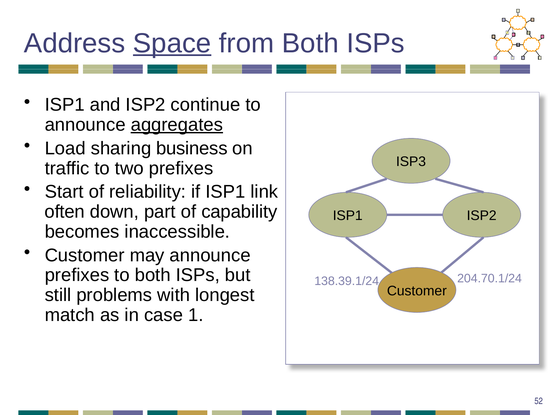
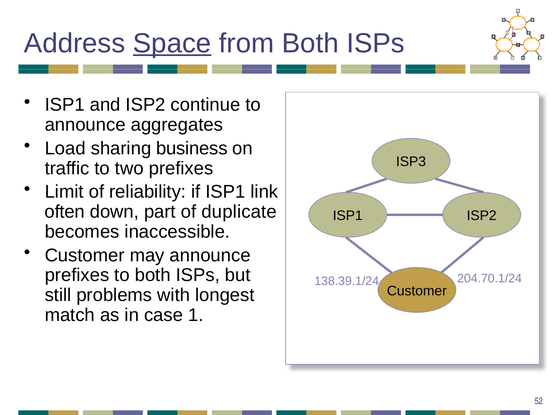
aggregates underline: present -> none
Start: Start -> Limit
capability: capability -> duplicate
